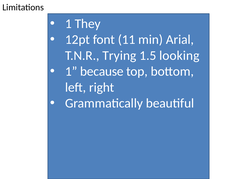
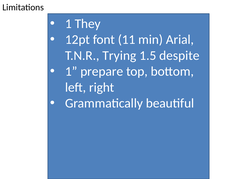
looking: looking -> despite
because: because -> prepare
